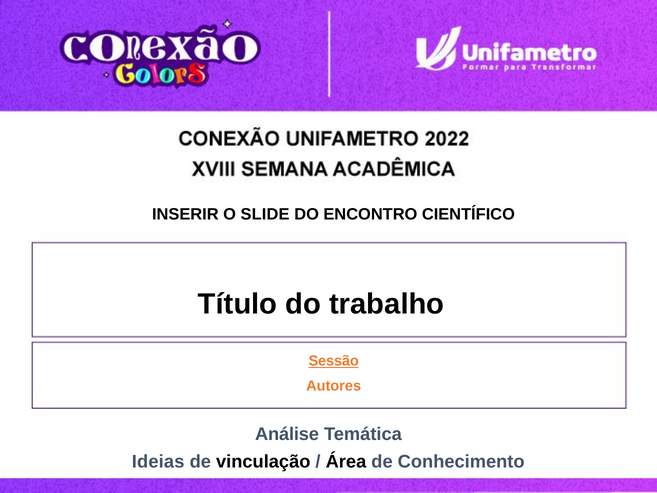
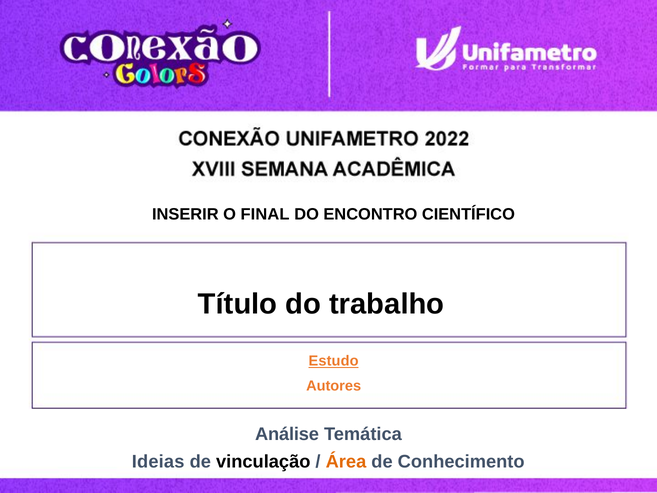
SLIDE: SLIDE -> FINAL
Sessão: Sessão -> Estudo
Área colour: black -> orange
